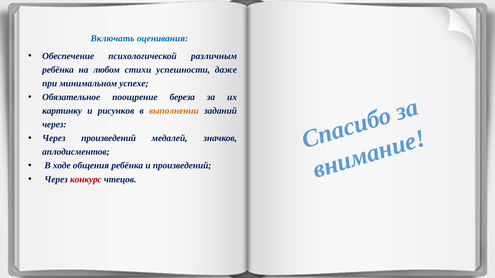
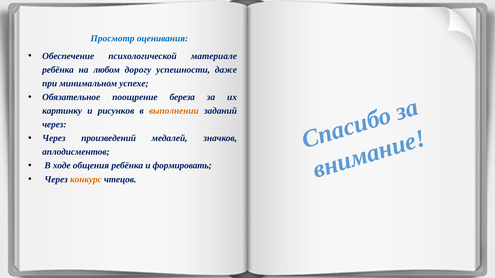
Включать: Включать -> Просмотр
различным: различным -> материале
стихи: стихи -> дорогу
и произведений: произведений -> формировать
конкурс colour: red -> orange
